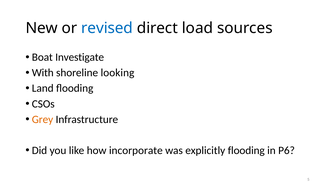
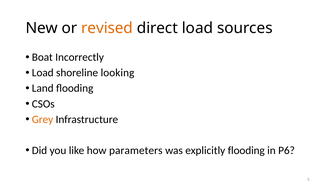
revised colour: blue -> orange
Investigate: Investigate -> Incorrectly
With at (43, 73): With -> Load
incorporate: incorporate -> parameters
